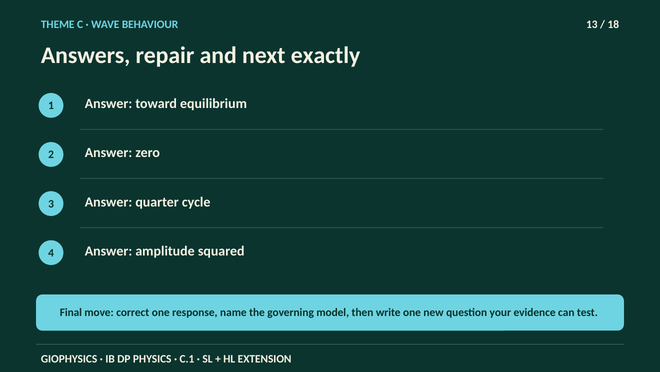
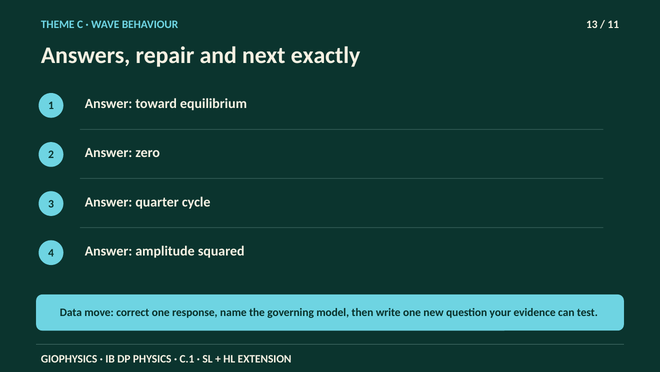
18: 18 -> 11
Final: Final -> Data
